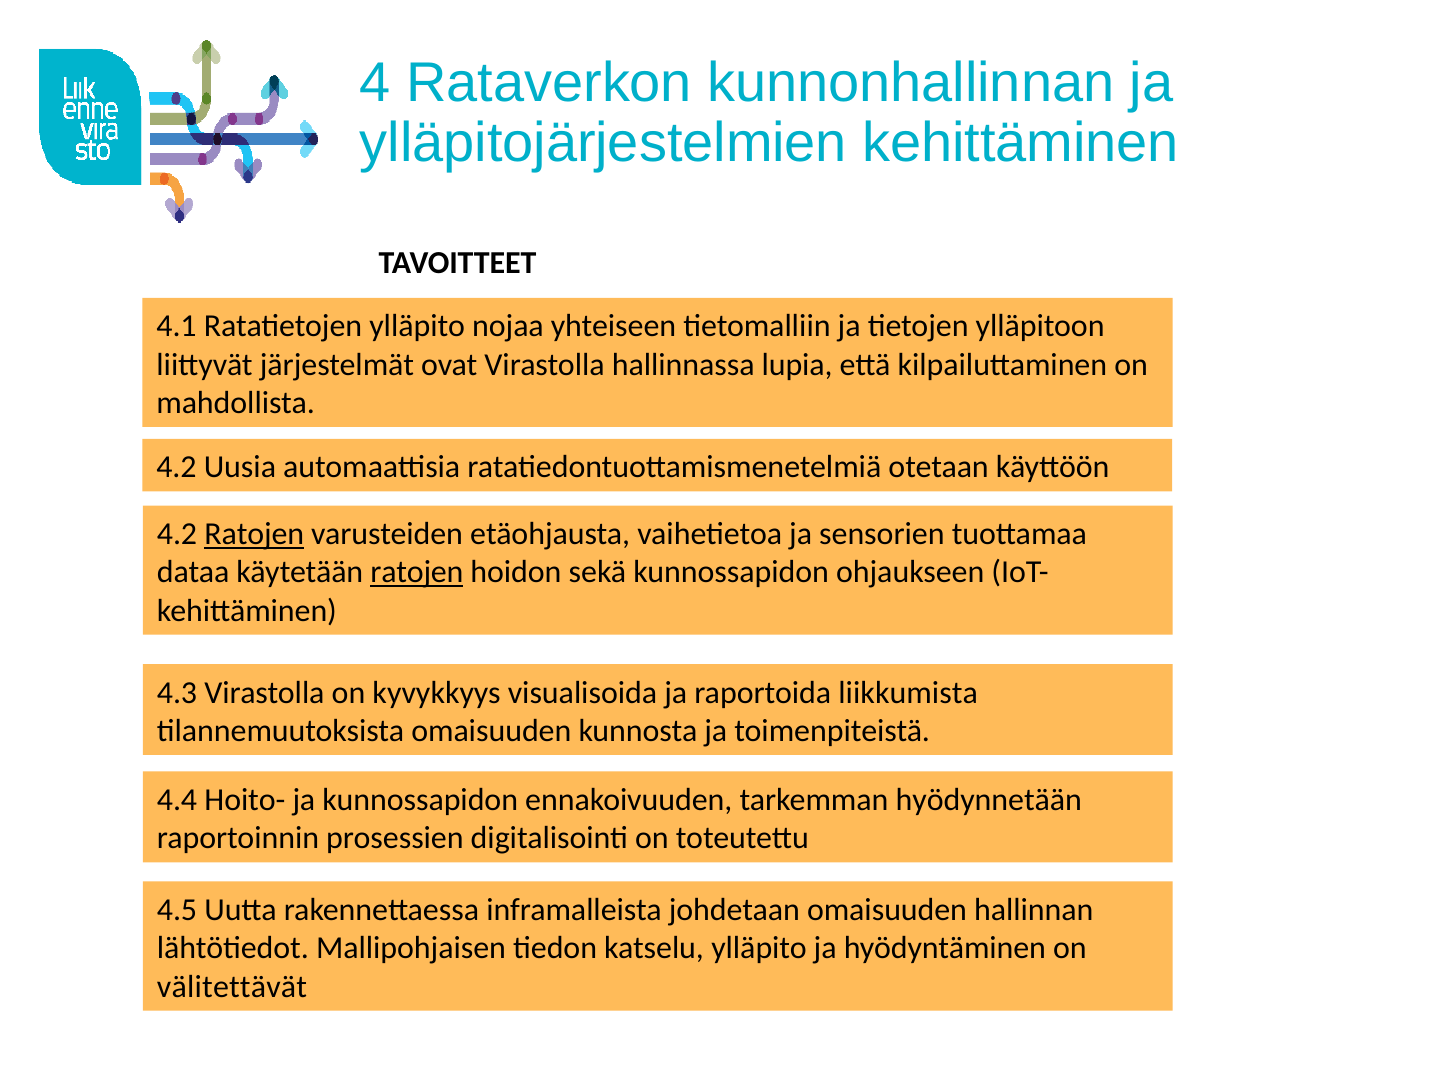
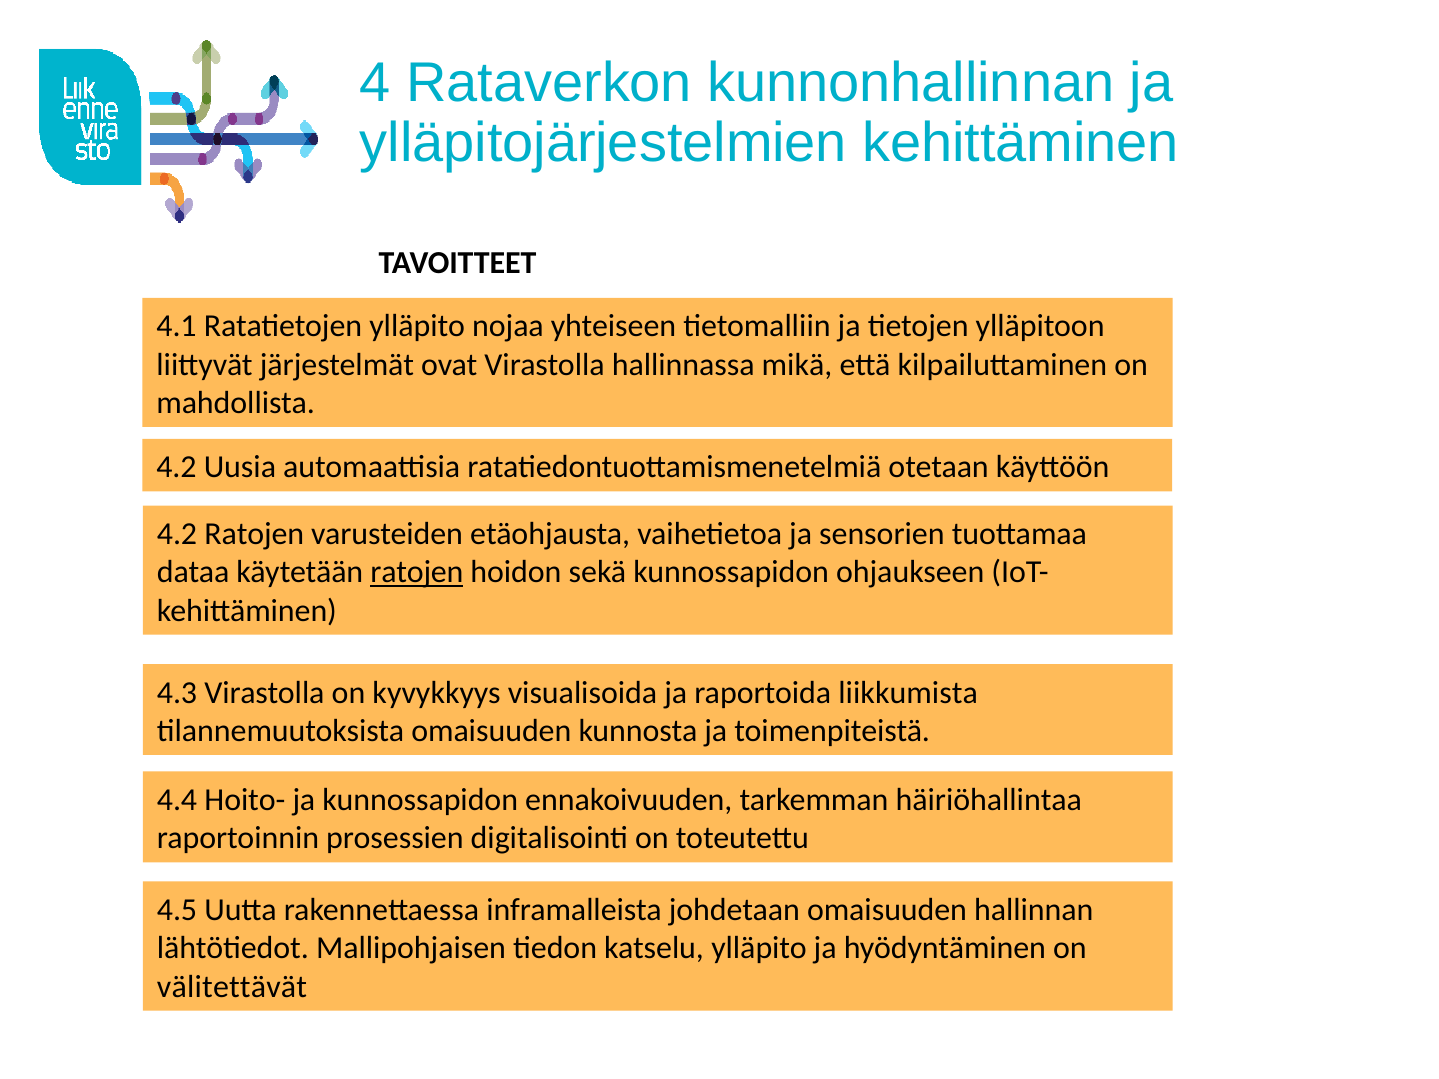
lupia: lupia -> mikä
Ratojen at (254, 534) underline: present -> none
hyödynnetään: hyödynnetään -> häiriöhallintaa
